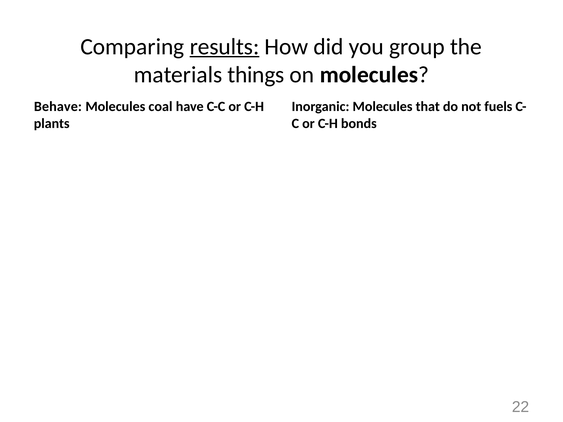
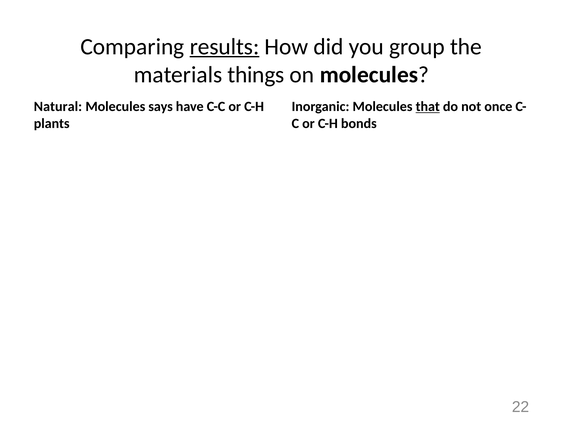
Behave: Behave -> Natural
coal: coal -> says
that underline: none -> present
fuels: fuels -> once
